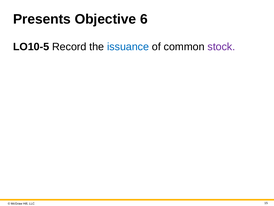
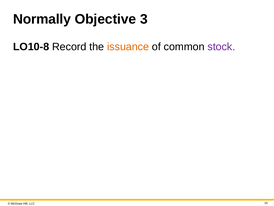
Presents: Presents -> Normally
6: 6 -> 3
O10-5: O10-5 -> O10-8
issuance colour: blue -> orange
